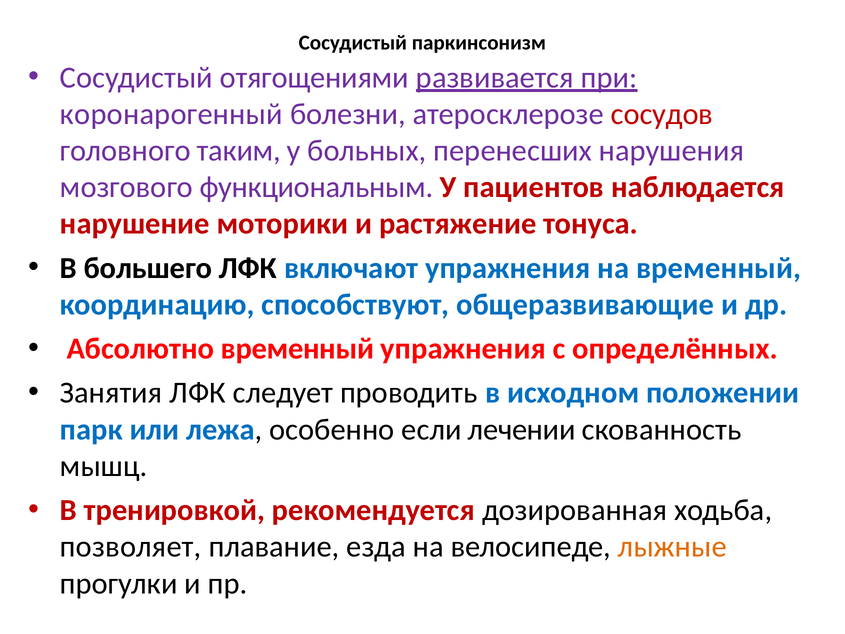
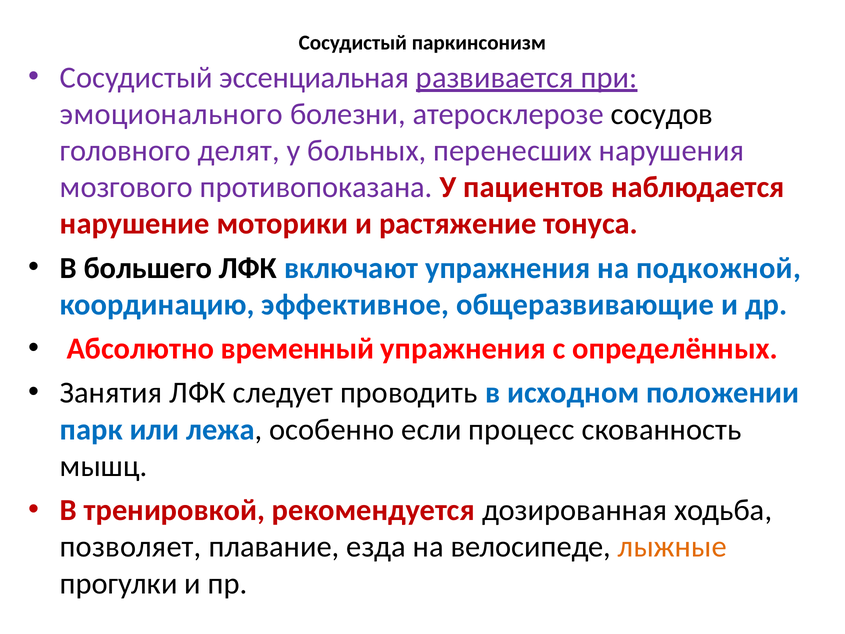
отягощениями: отягощениями -> эссенциальная
коронарогенный: коронарогенный -> эмоционального
сосудов colour: red -> black
таким: таким -> делят
функциональным: функциональным -> противопоказана
на временный: временный -> подкожной
способствуют: способствуют -> эффективное
лечении: лечении -> процесс
